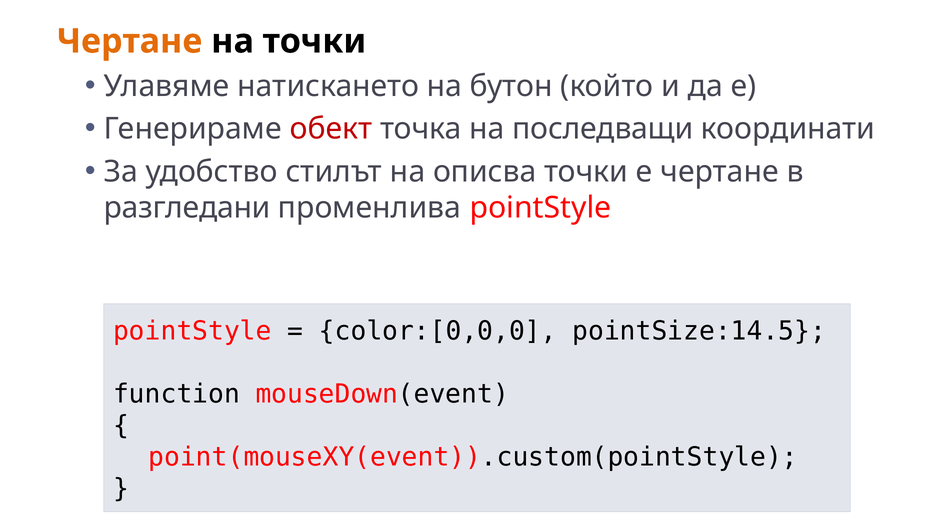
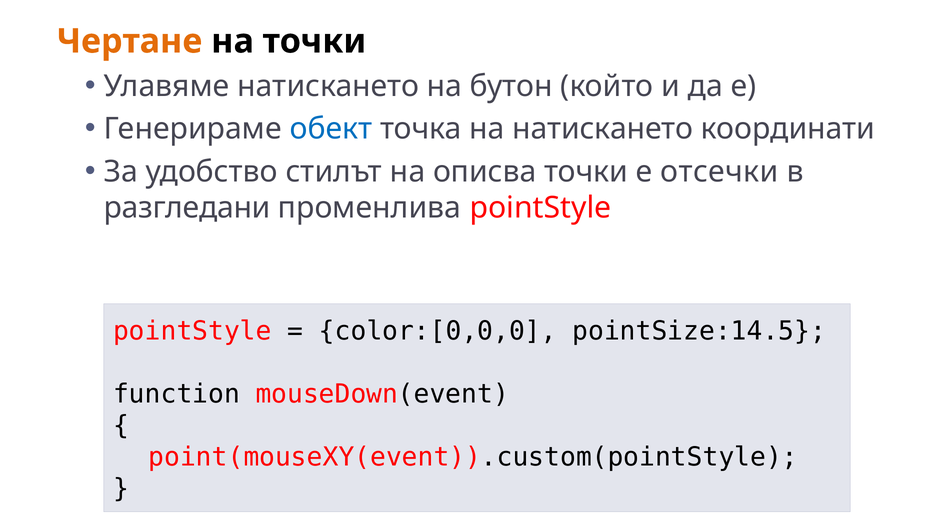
обект colour: red -> blue
на последващи: последващи -> натискането
е чертане: чертане -> отсечки
